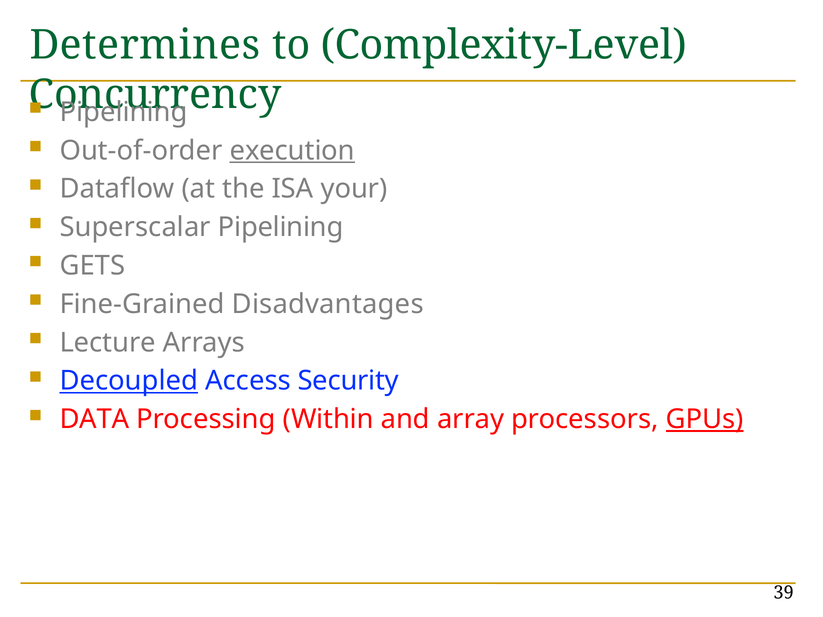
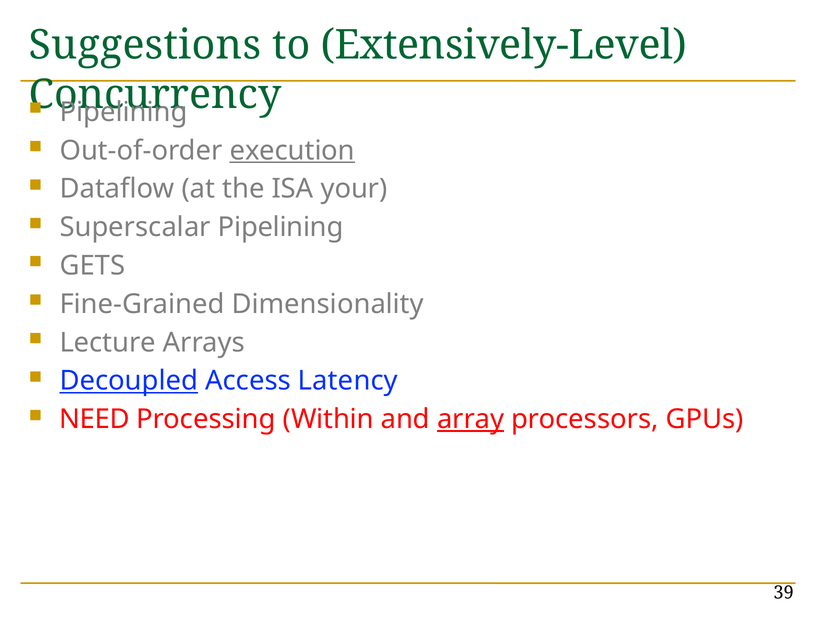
Determines: Determines -> Suggestions
Complexity-Level: Complexity-Level -> Extensively-Level
Disadvantages: Disadvantages -> Dimensionality
Security: Security -> Latency
DATA: DATA -> NEED
array underline: none -> present
GPUs underline: present -> none
